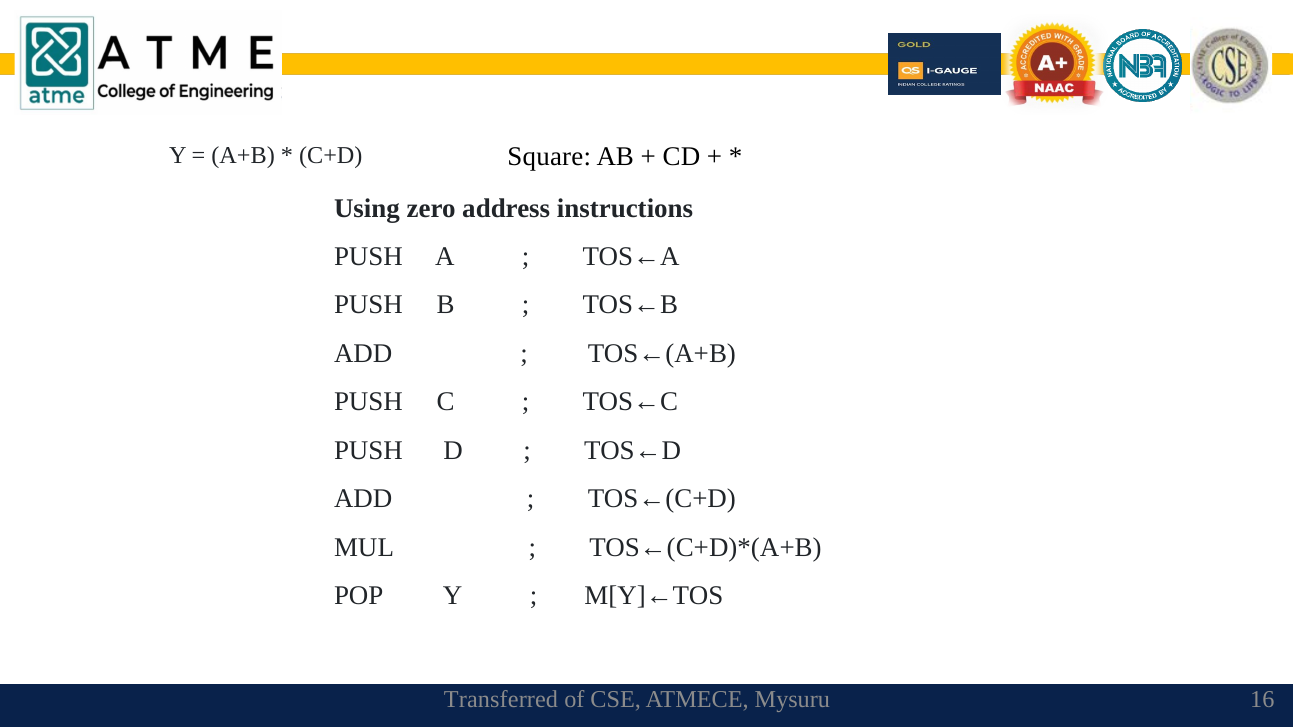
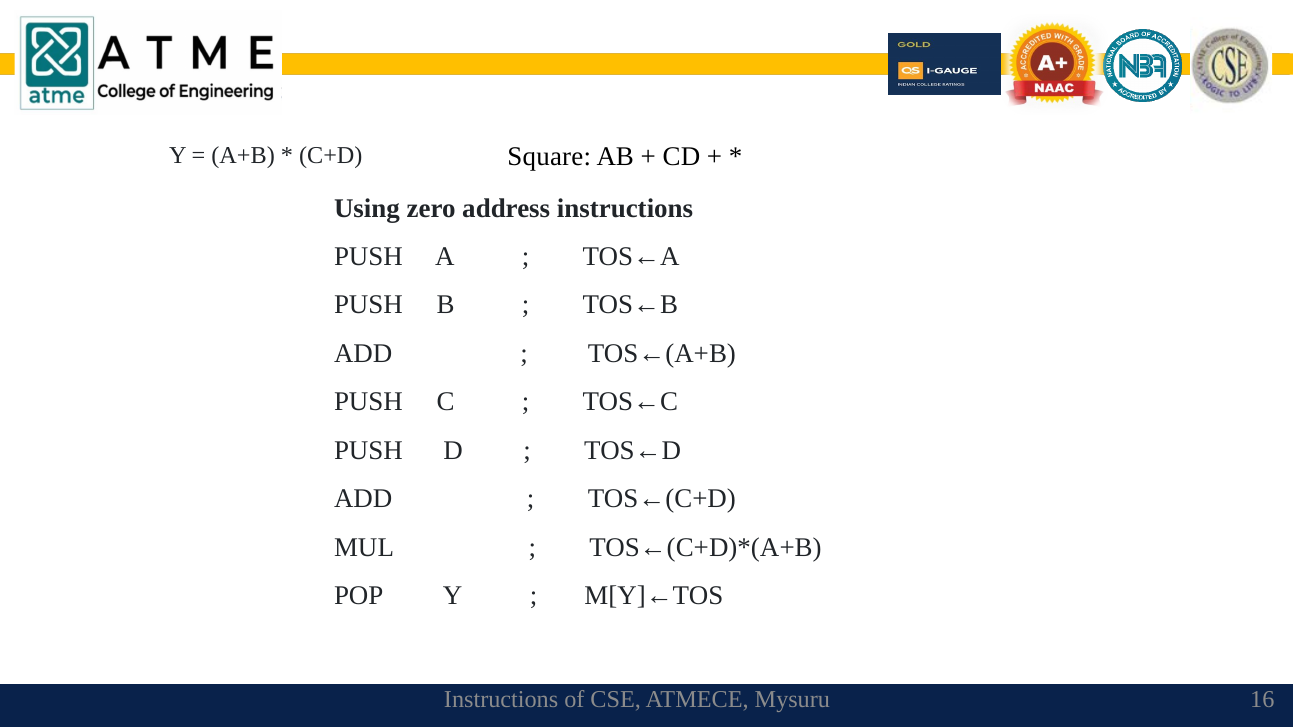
Transferred at (501, 699): Transferred -> Instructions
